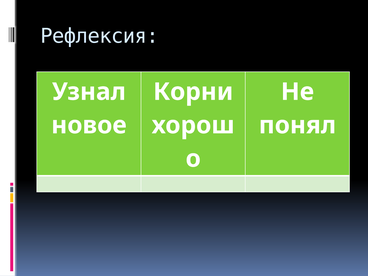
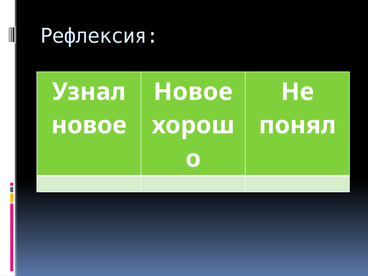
Корни at (193, 92): Корни -> Новое
